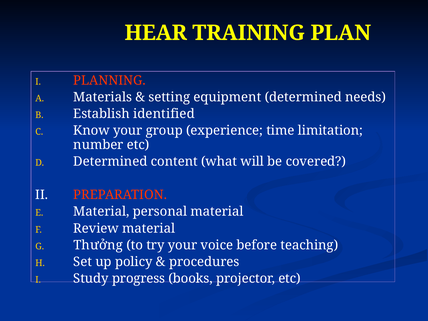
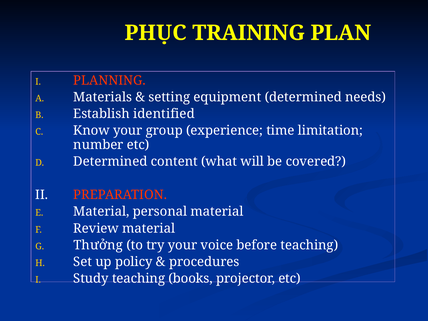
HEAR: HEAR -> PHỤC
Study progress: progress -> teaching
